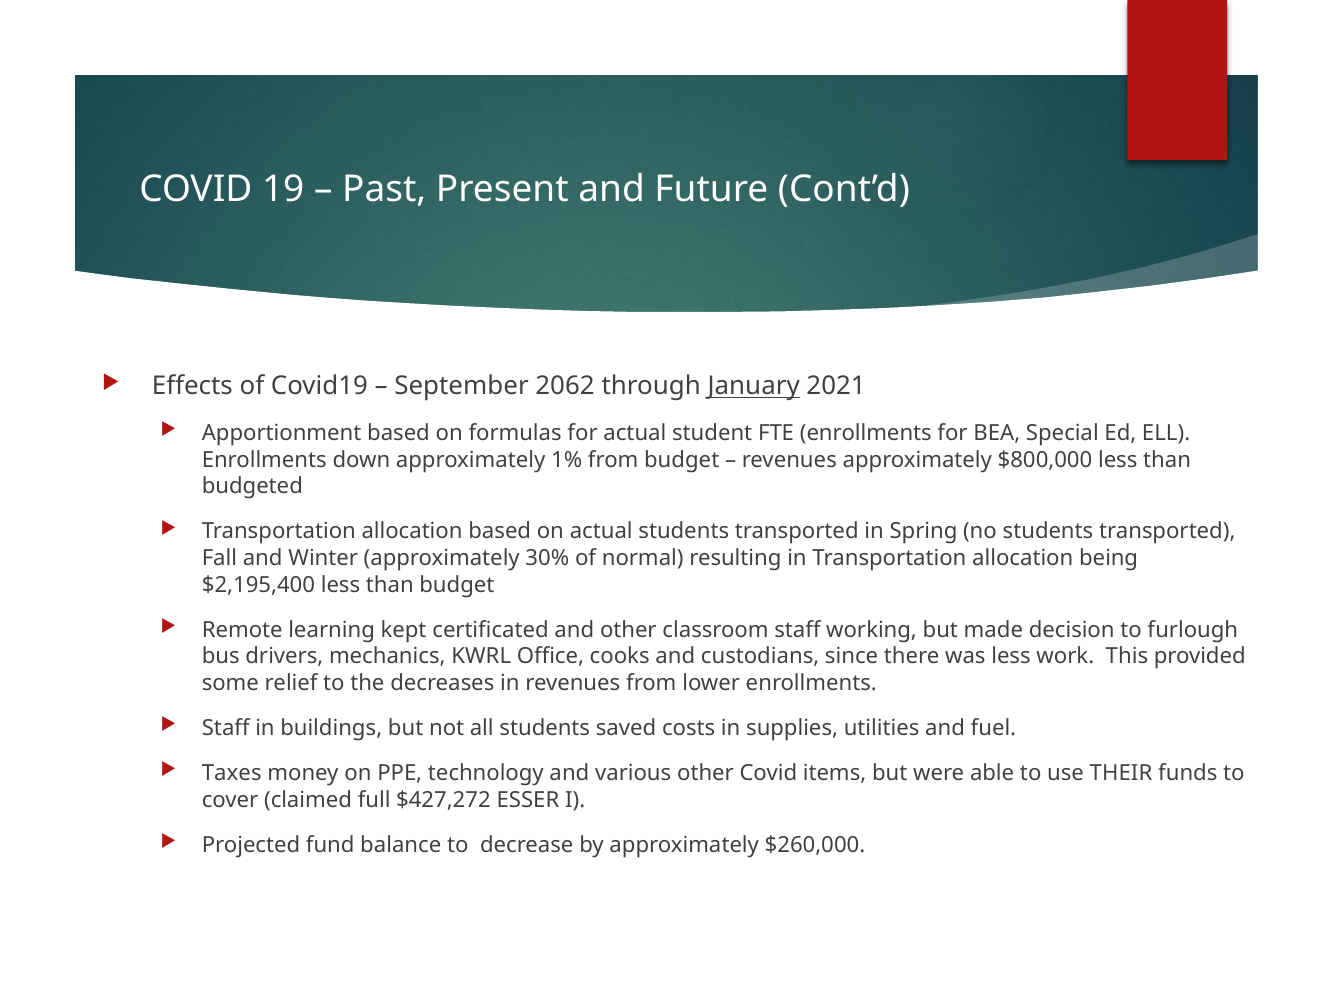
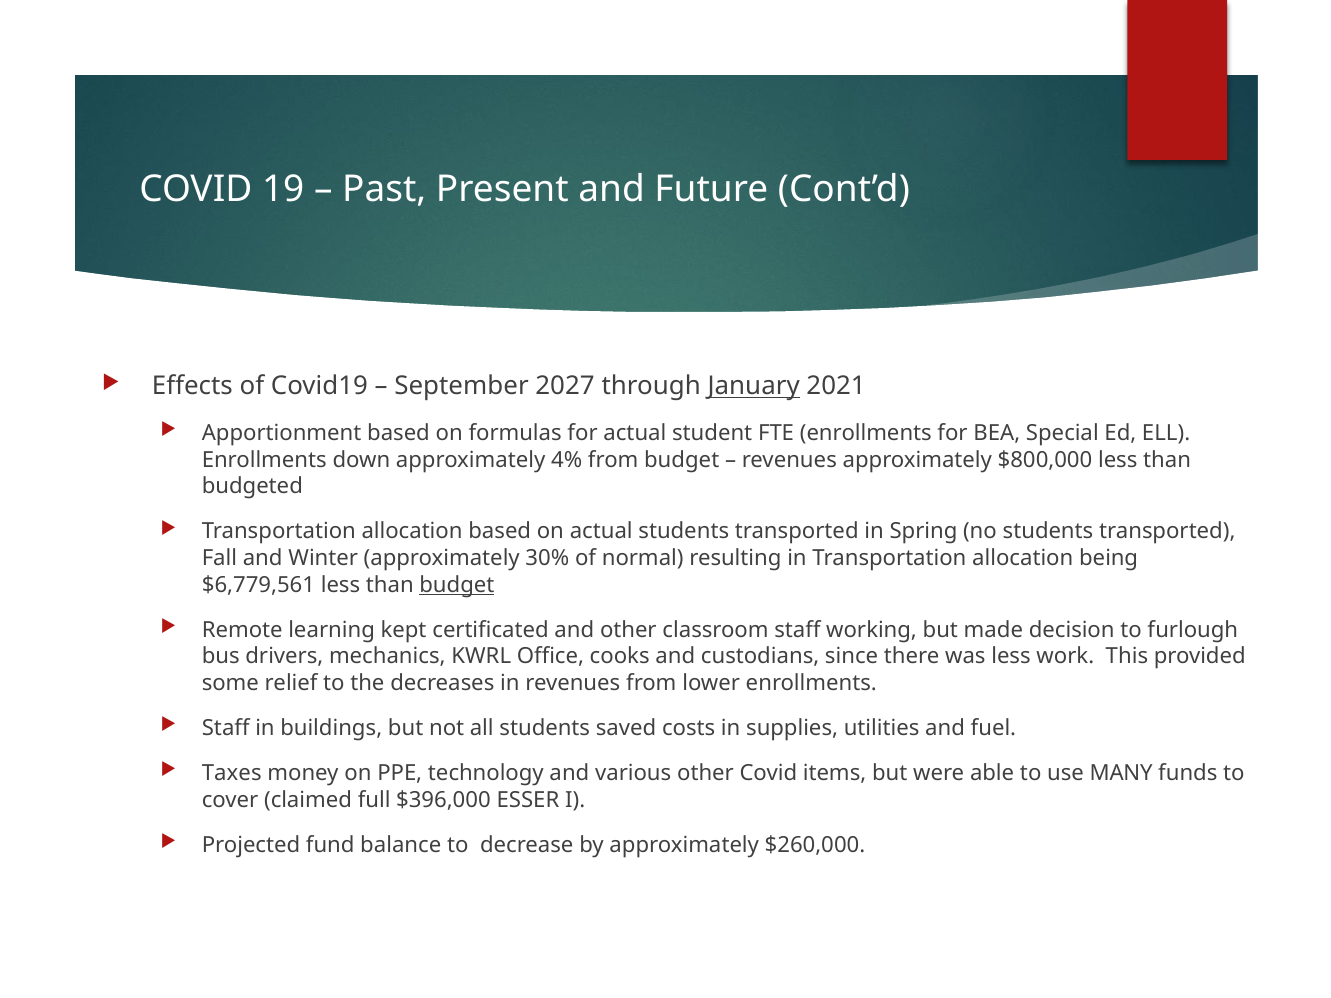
2062: 2062 -> 2027
1%: 1% -> 4%
$2,195,400: $2,195,400 -> $6,779,561
budget at (457, 585) underline: none -> present
THEIR: THEIR -> MANY
$427,272: $427,272 -> $396,000
